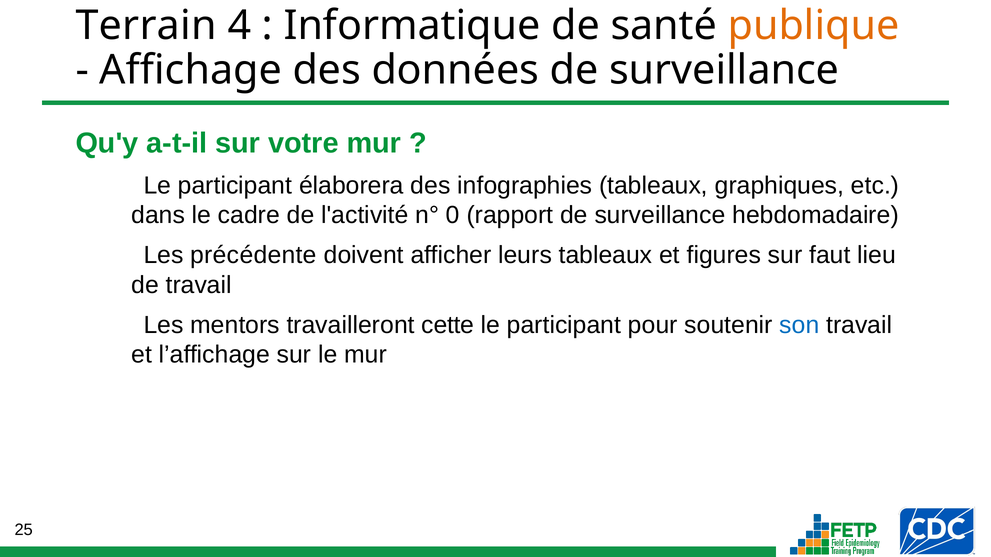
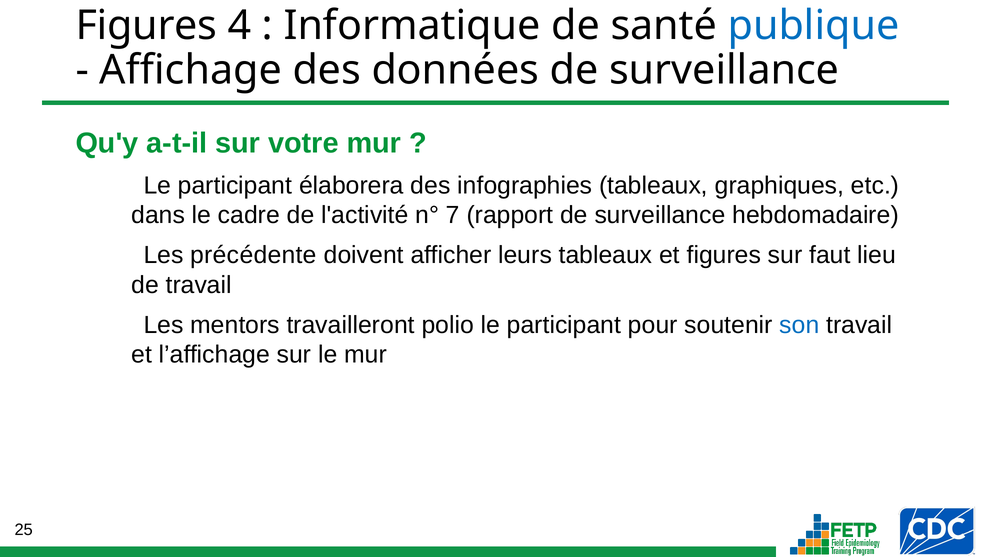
Terrain at (146, 26): Terrain -> Figures
publique colour: orange -> blue
0: 0 -> 7
cette: cette -> polio
